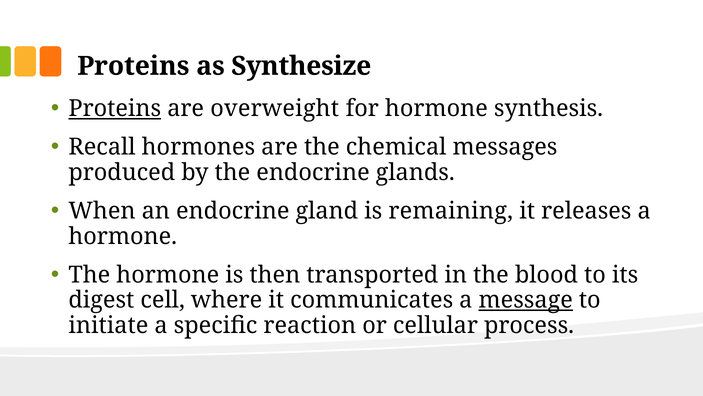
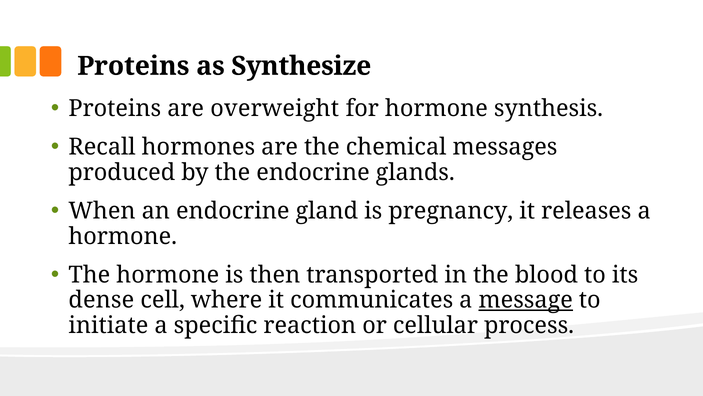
Proteins at (115, 108) underline: present -> none
remaining: remaining -> pregnancy
digest: digest -> dense
